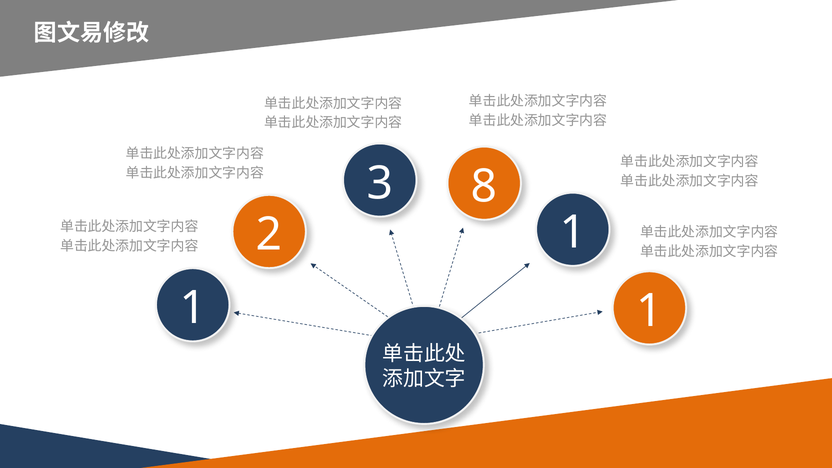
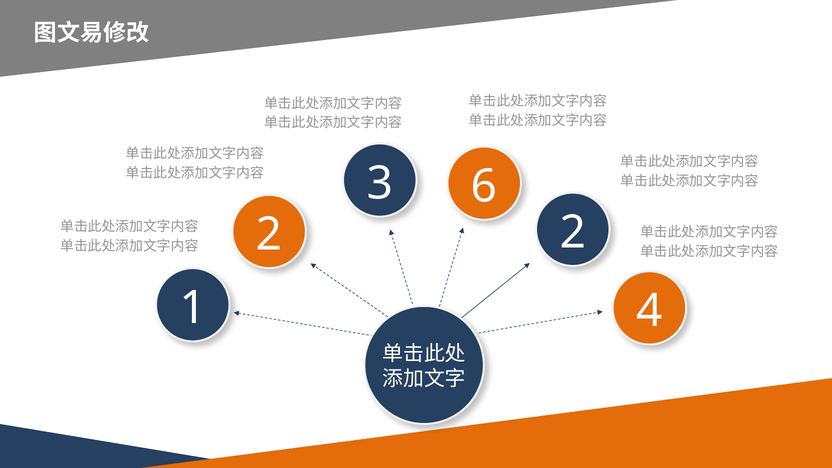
8: 8 -> 6
2 1: 1 -> 2
1 1: 1 -> 4
